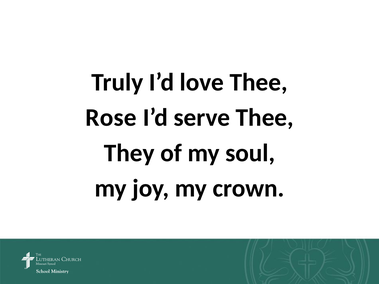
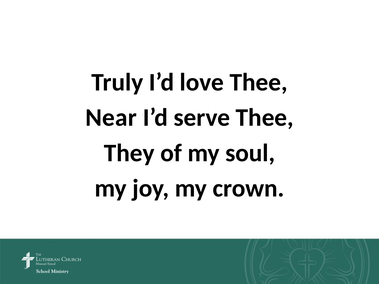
Rose: Rose -> Near
